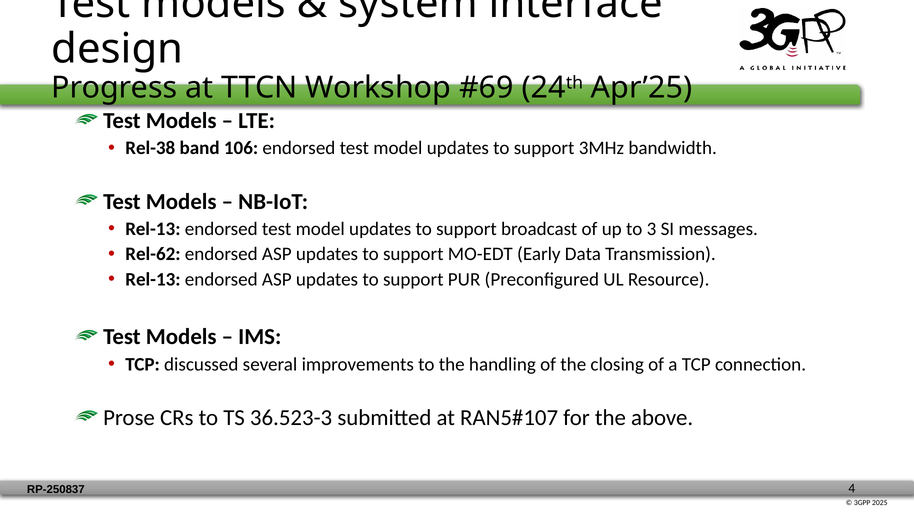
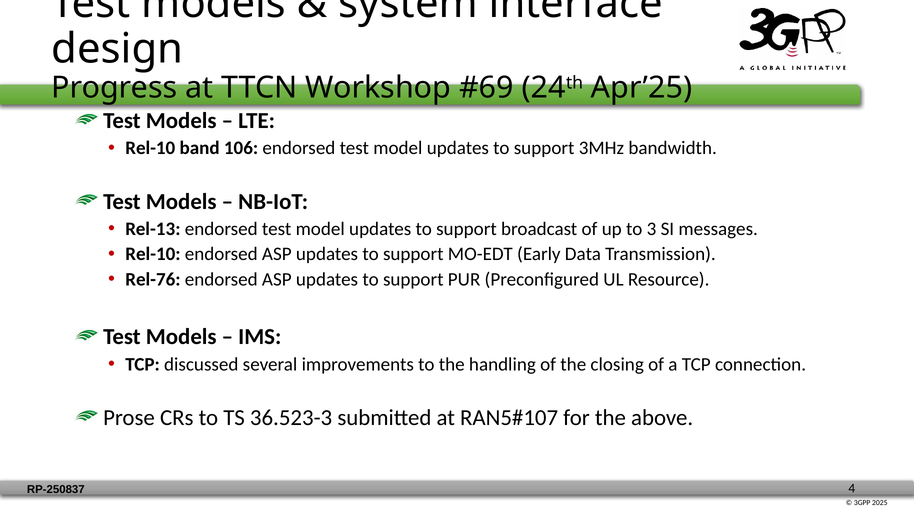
Rel-38 at (150, 148): Rel-38 -> Rel-10
Rel-62 at (153, 254): Rel-62 -> Rel-10
Rel-13 at (153, 280): Rel-13 -> Rel-76
